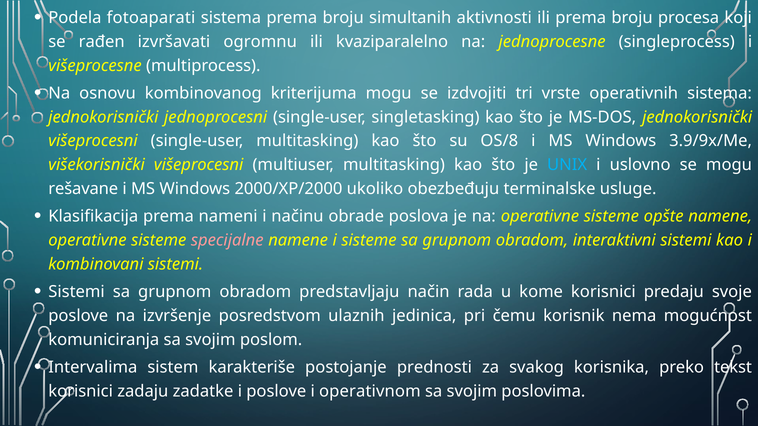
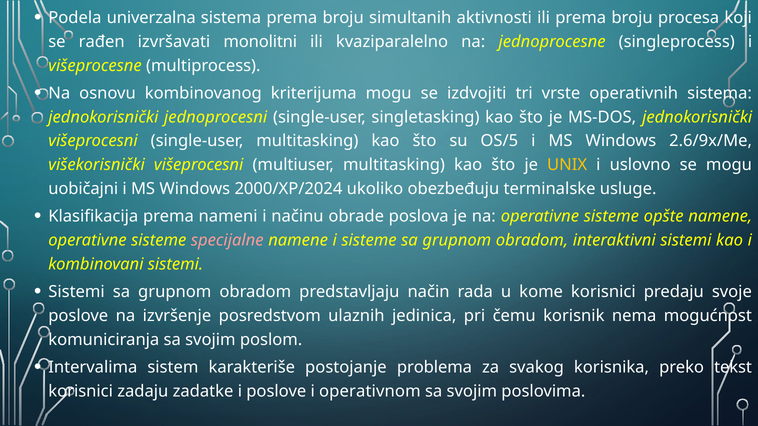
fotoaparati: fotoaparati -> univerzalna
ogromnu: ogromnu -> monolitni
OS/8: OS/8 -> OS/5
3.9/9x/Me: 3.9/9x/Me -> 2.6/9x/Me
UNIX colour: light blue -> yellow
rešavane: rešavane -> uobičajni
2000/XP/2000: 2000/XP/2000 -> 2000/XP/2024
prednosti: prednosti -> problema
